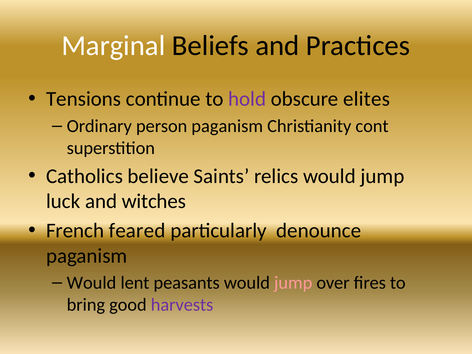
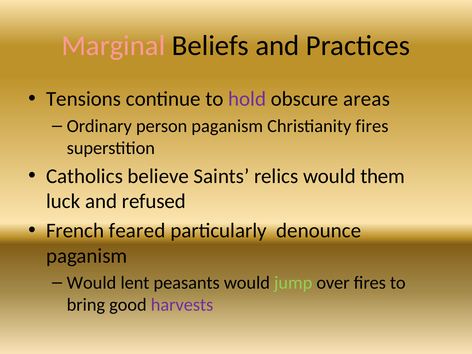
Marginal colour: white -> pink
elites: elites -> areas
Christianity cont: cont -> fires
relics would jump: jump -> them
witches: witches -> refused
jump at (293, 283) colour: pink -> light green
